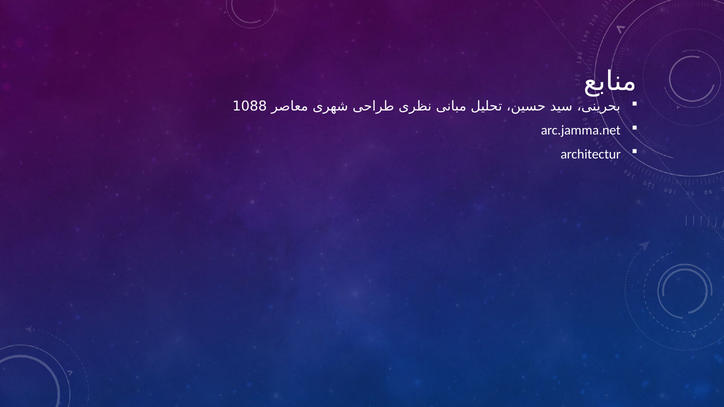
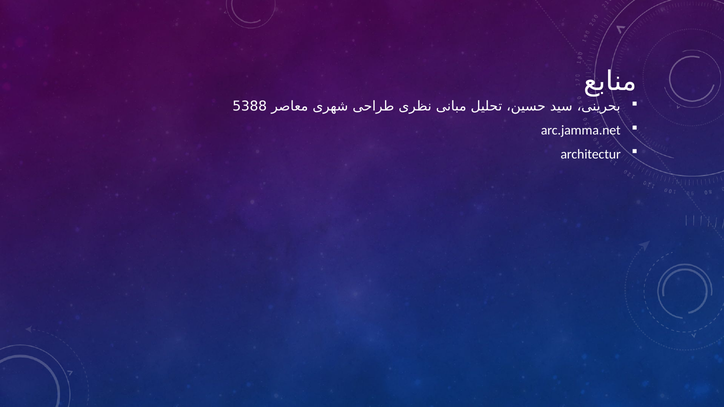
1088: 1088 -> 5388
